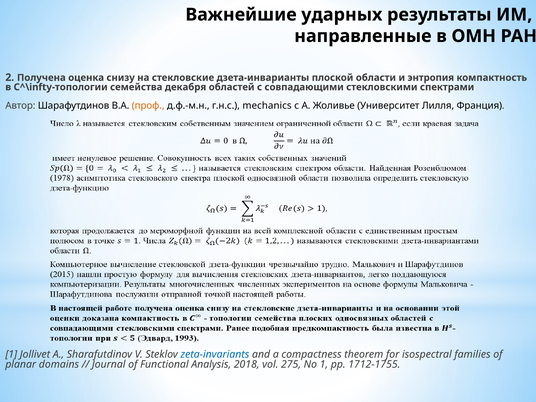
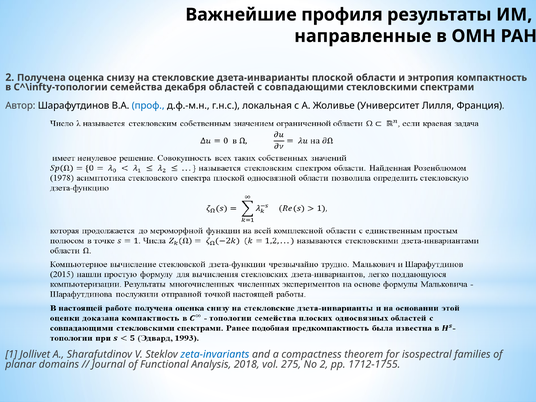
ударных: ударных -> профиля
проф colour: orange -> blue
mechanics: mechanics -> локальная
No 1: 1 -> 2
